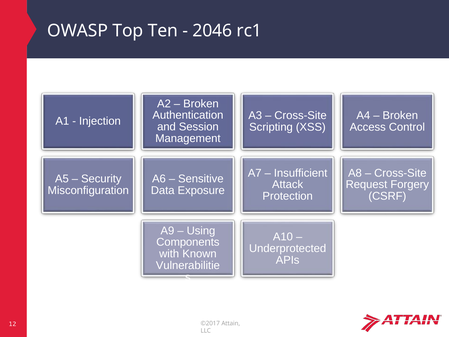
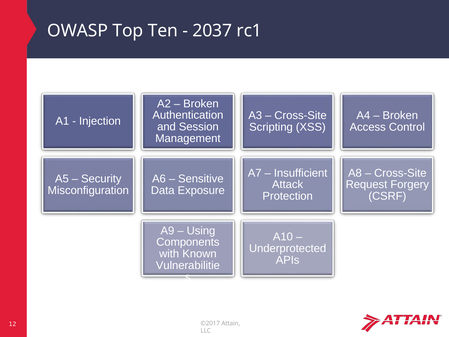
2046: 2046 -> 2037
